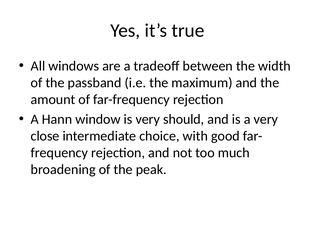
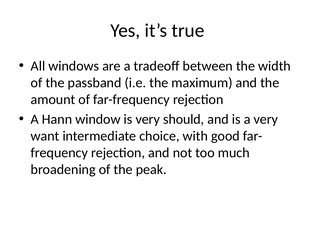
close: close -> want
